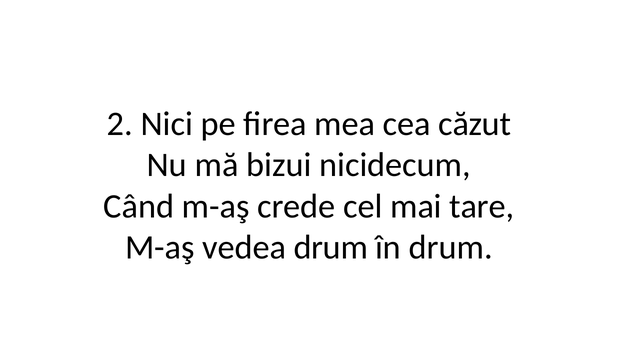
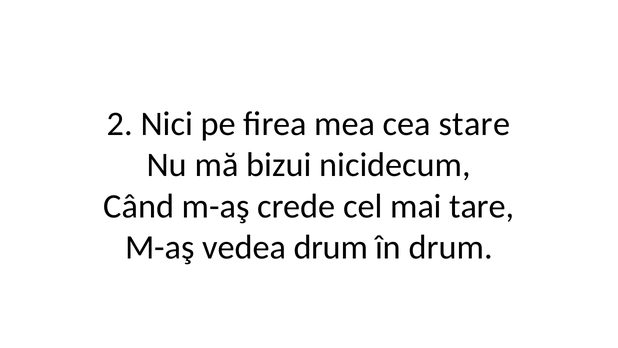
căzut: căzut -> stare
